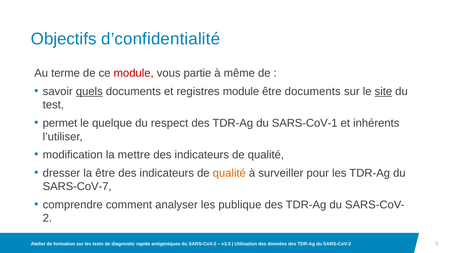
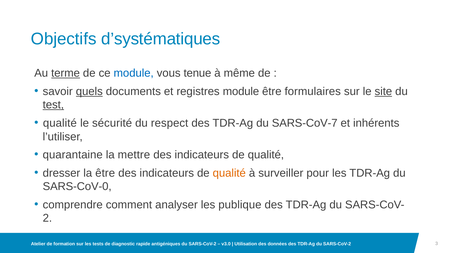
d’confidentialité: d’confidentialité -> d’systématiques
terme underline: none -> present
module at (134, 73) colour: red -> blue
partie: partie -> tenue
être documents: documents -> formulaires
test underline: none -> present
permet at (60, 123): permet -> qualité
quelque: quelque -> sécurité
SARS-CoV-1: SARS-CoV-1 -> SARS-CoV-7
modification: modification -> quarantaine
SARS-CoV-7: SARS-CoV-7 -> SARS-CoV-0
